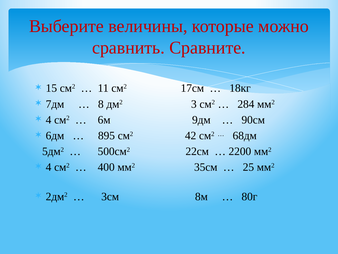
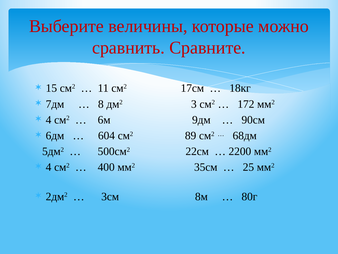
284: 284 -> 172
895: 895 -> 604
42: 42 -> 89
